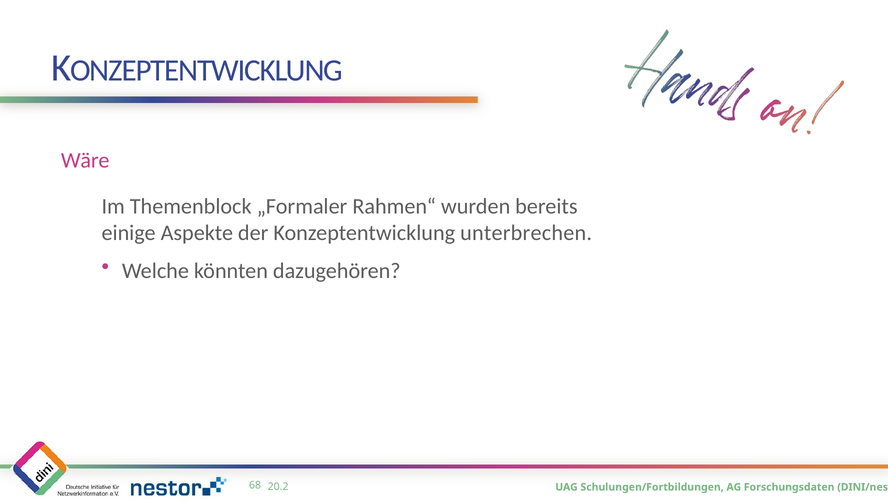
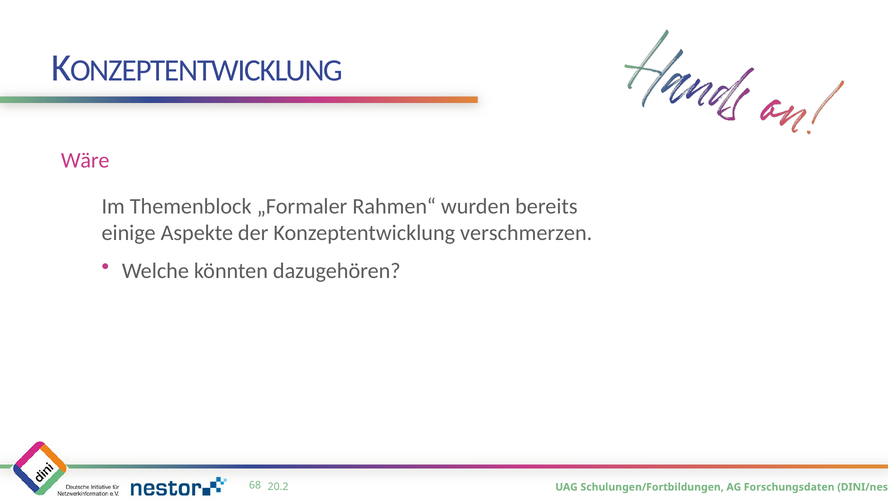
unterbrechen: unterbrechen -> verschmerzen
